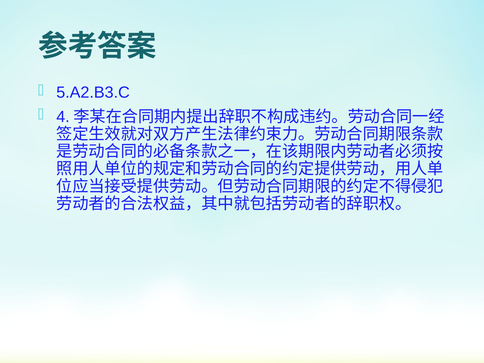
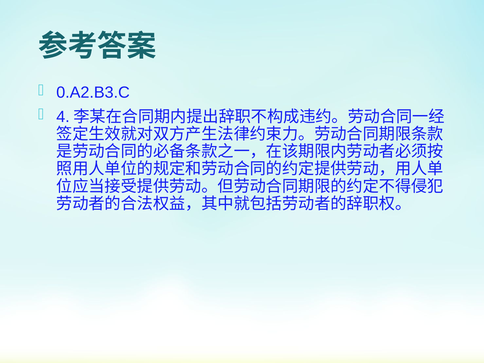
5.A2.B3.C: 5.A2.B3.C -> 0.A2.B3.C
